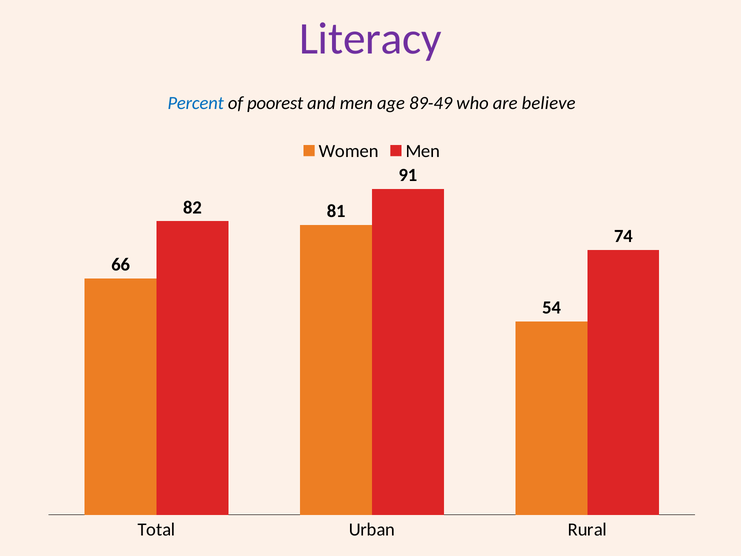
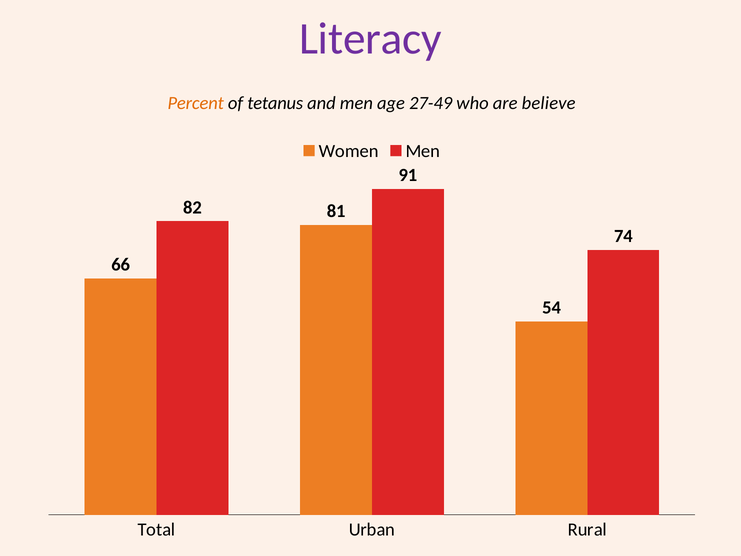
Percent colour: blue -> orange
poorest: poorest -> tetanus
89-49: 89-49 -> 27-49
